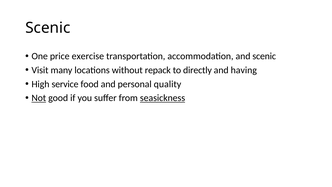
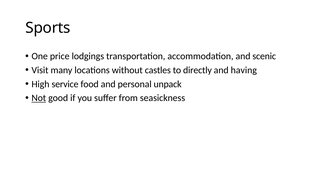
Scenic at (48, 28): Scenic -> Sports
exercise: exercise -> lodgings
repack: repack -> castles
quality: quality -> unpack
seasickness underline: present -> none
